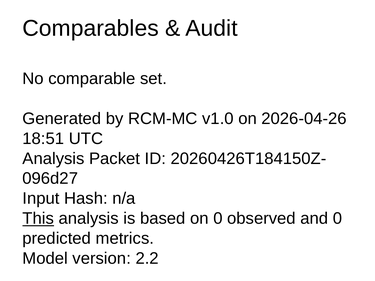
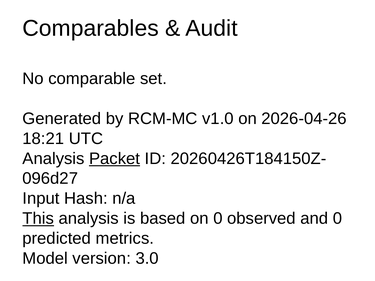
18:51: 18:51 -> 18:21
Packet underline: none -> present
2.2: 2.2 -> 3.0
